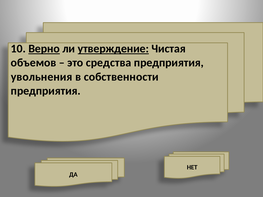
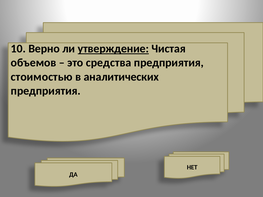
Верно underline: present -> none
увольнения: увольнения -> стоимостью
собственности: собственности -> аналитических
